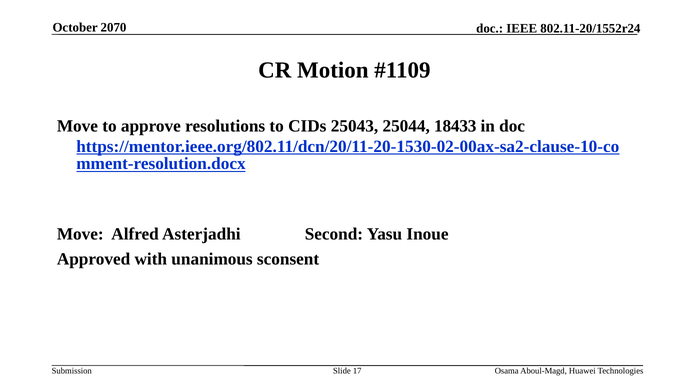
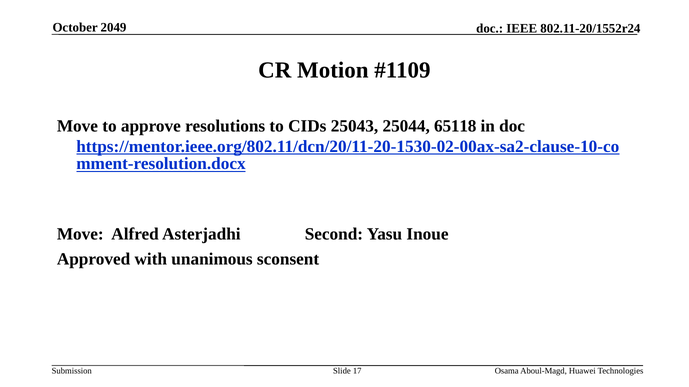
2070: 2070 -> 2049
18433: 18433 -> 65118
